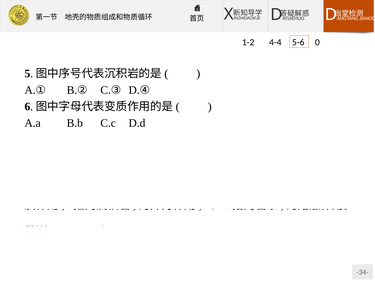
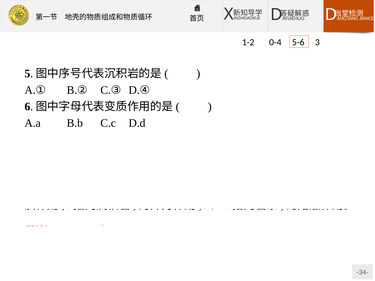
4-4: 4-4 -> 0-4
0: 0 -> 3
